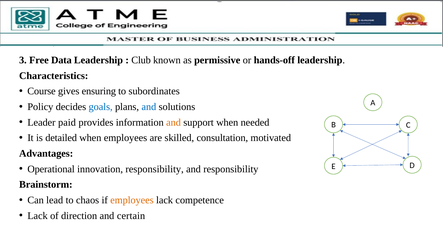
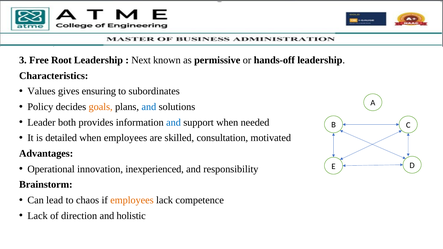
Data: Data -> Root
Club: Club -> Next
Course: Course -> Values
goals colour: blue -> orange
paid: paid -> both
and at (174, 122) colour: orange -> blue
innovation responsibility: responsibility -> inexperienced
certain: certain -> holistic
